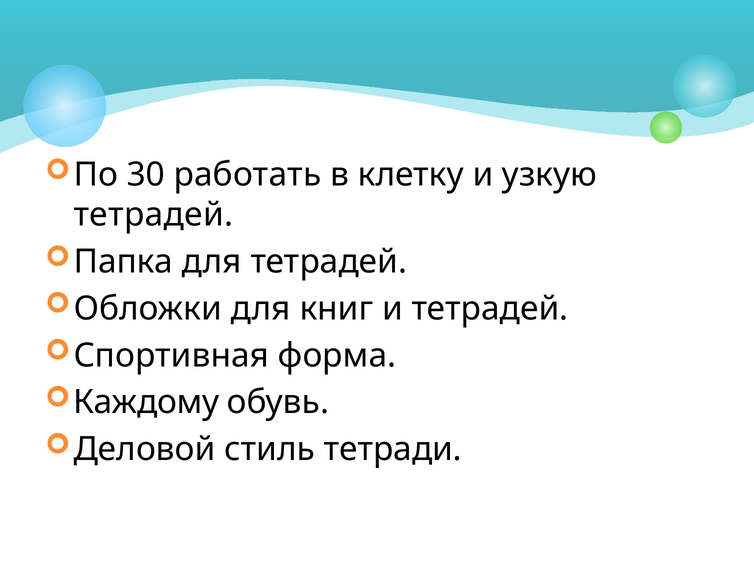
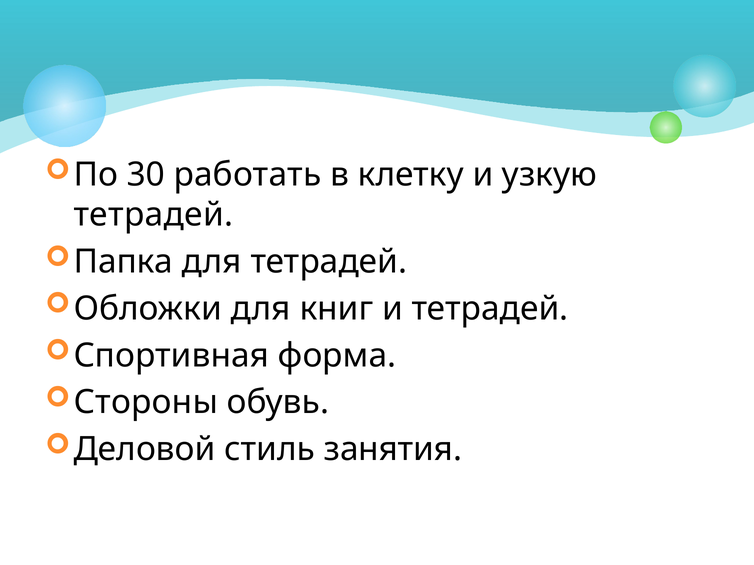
Каждому: Каждому -> Стороны
тетради: тетради -> занятия
